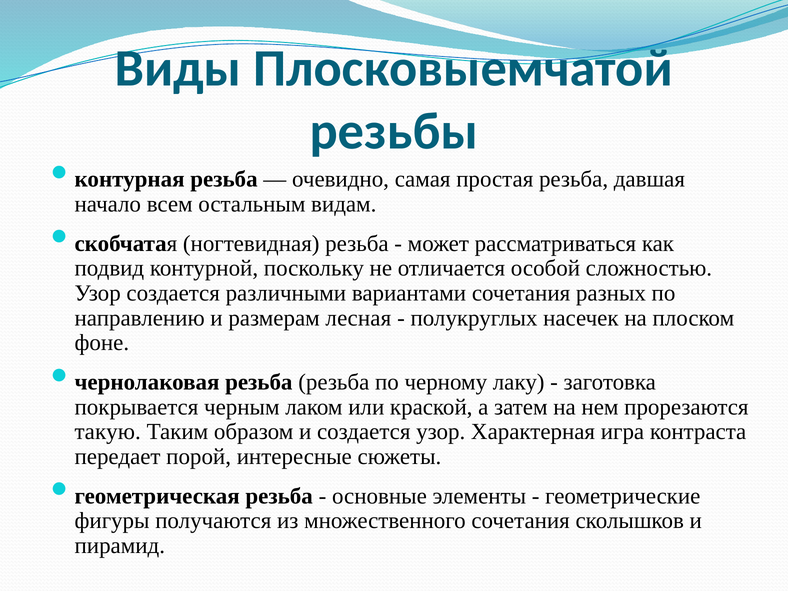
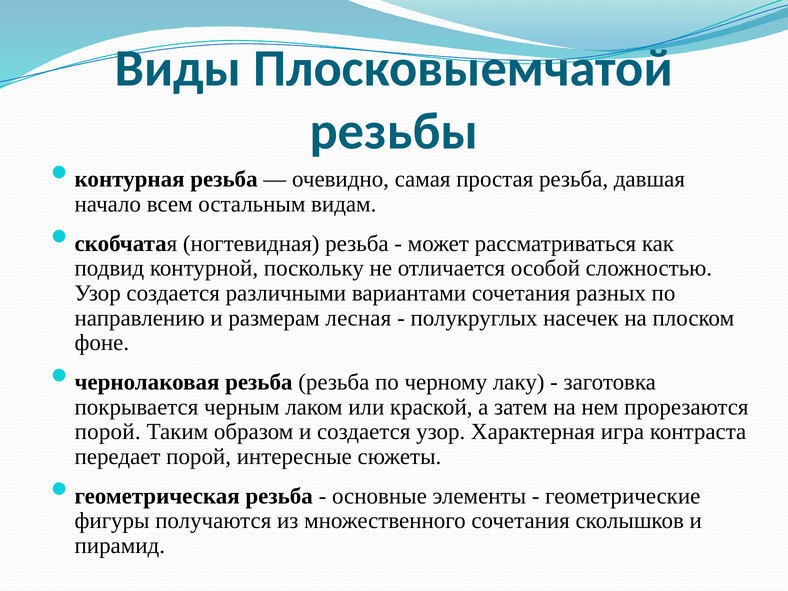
такую at (108, 432): такую -> порой
